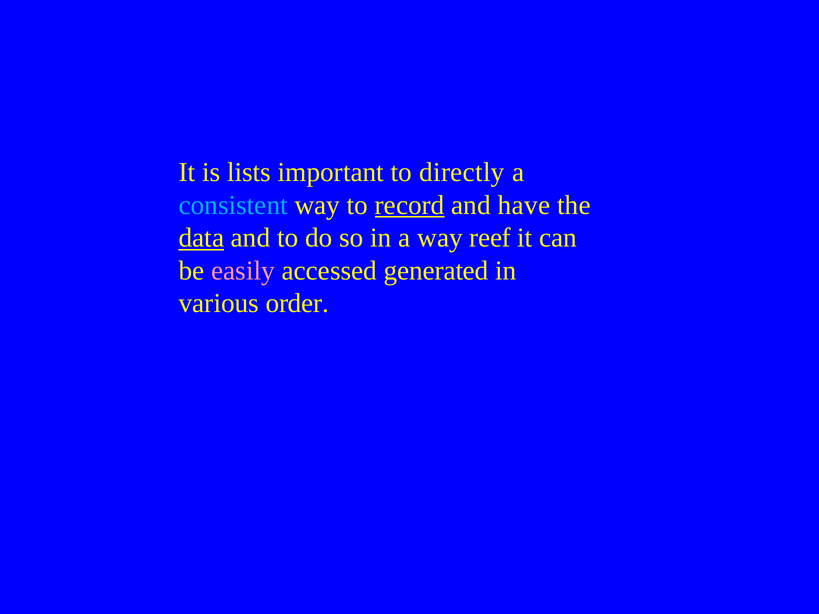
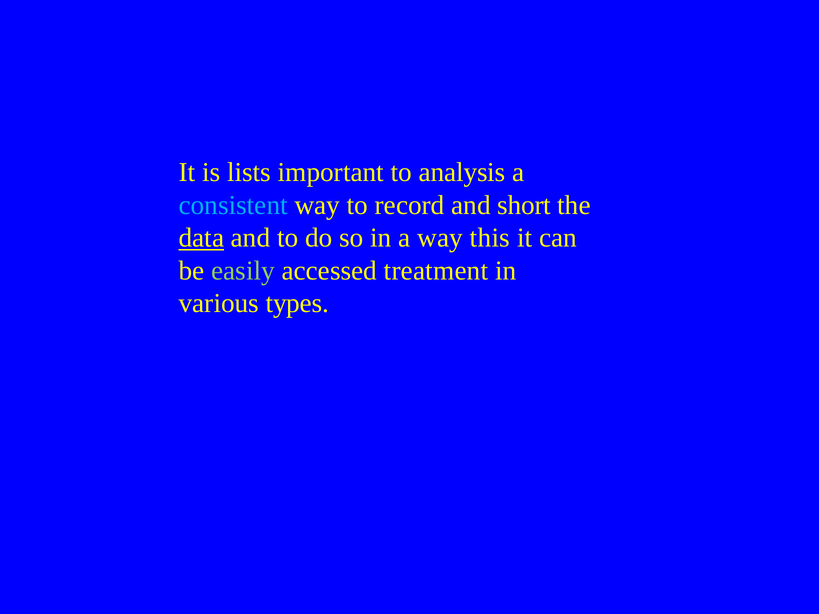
directly: directly -> analysis
record underline: present -> none
have: have -> short
reef: reef -> this
easily colour: pink -> light green
generated: generated -> treatment
order: order -> types
